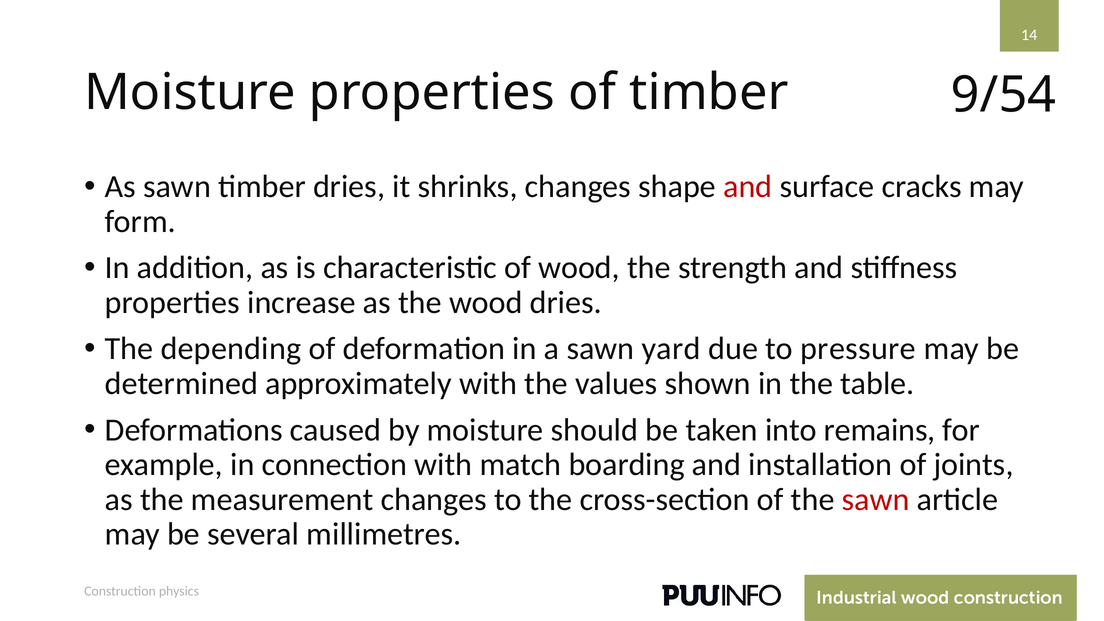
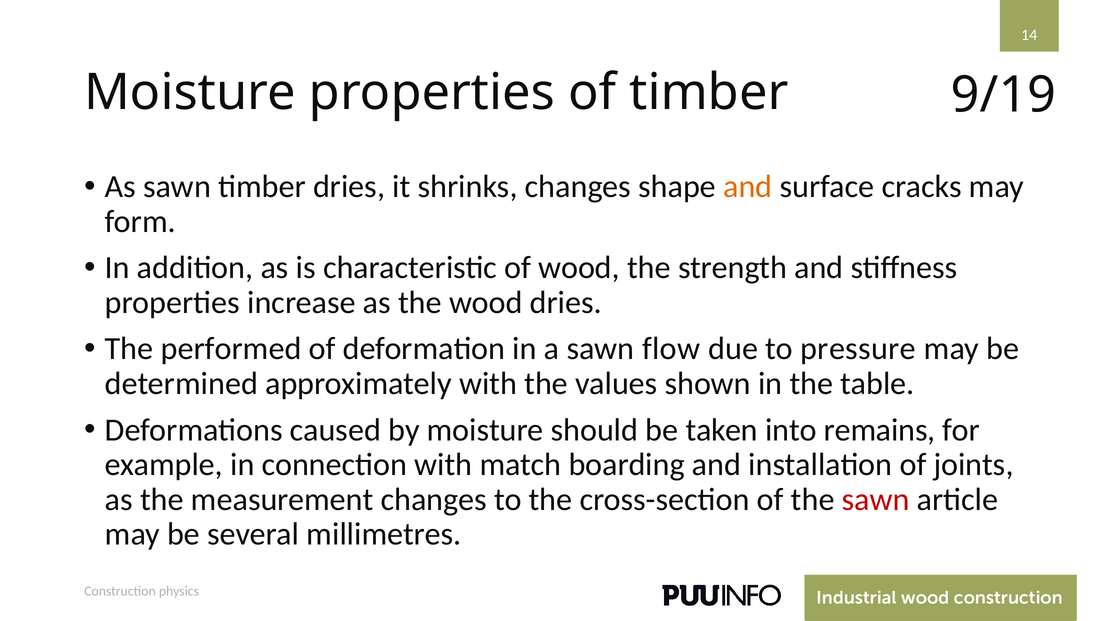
9/54: 9/54 -> 9/19
and at (748, 187) colour: red -> orange
depending: depending -> performed
yard: yard -> flow
